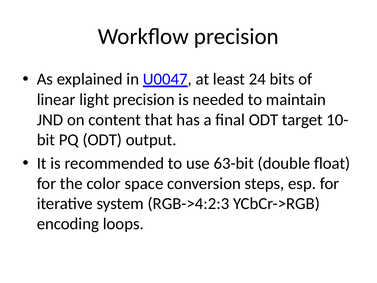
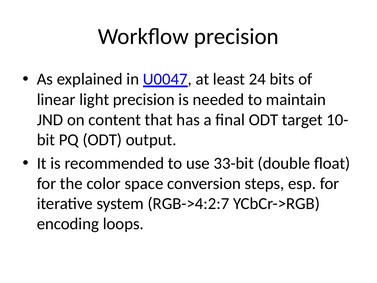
63-bit: 63-bit -> 33-bit
RGB->4:2:3: RGB->4:2:3 -> RGB->4:2:7
